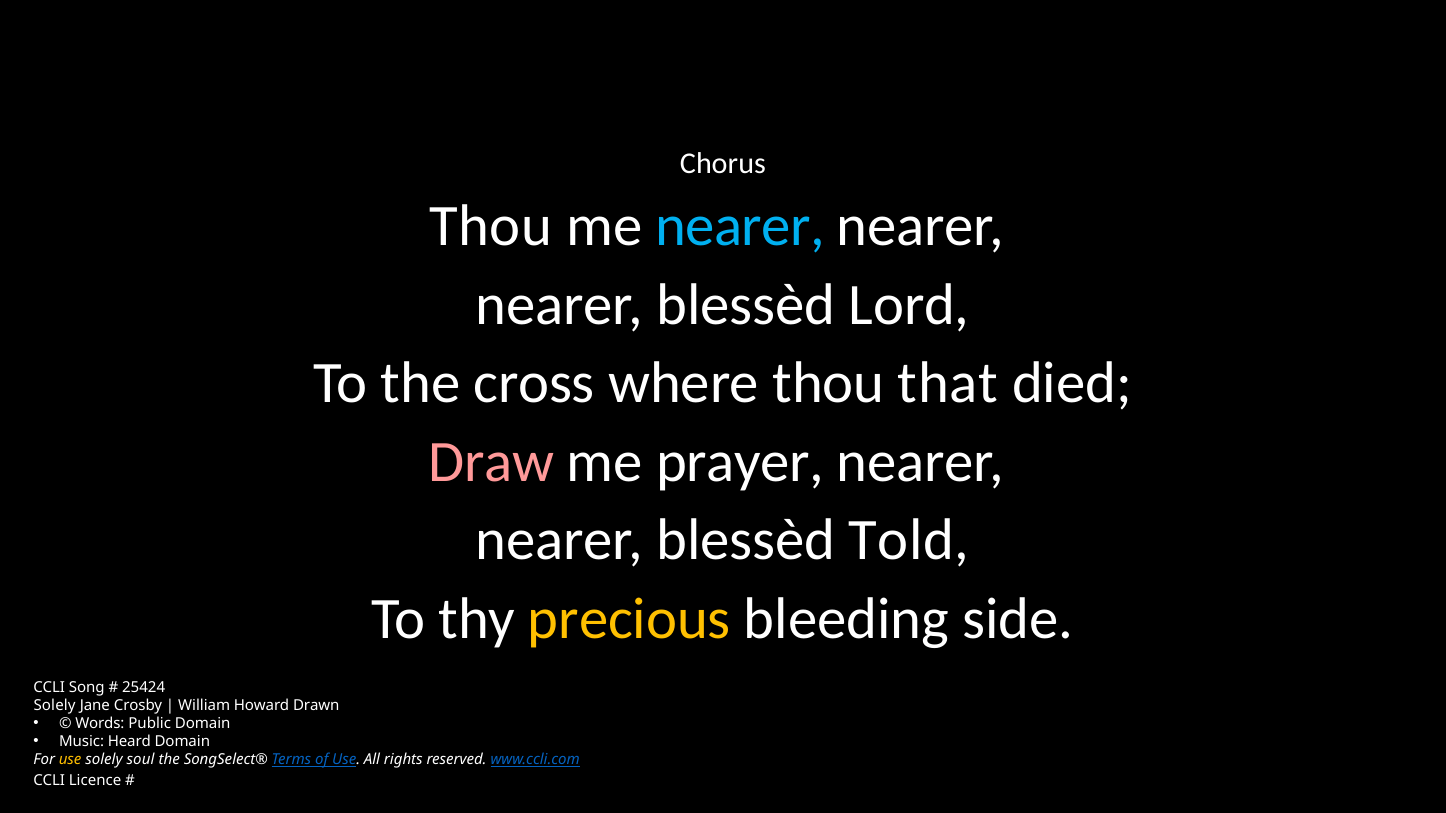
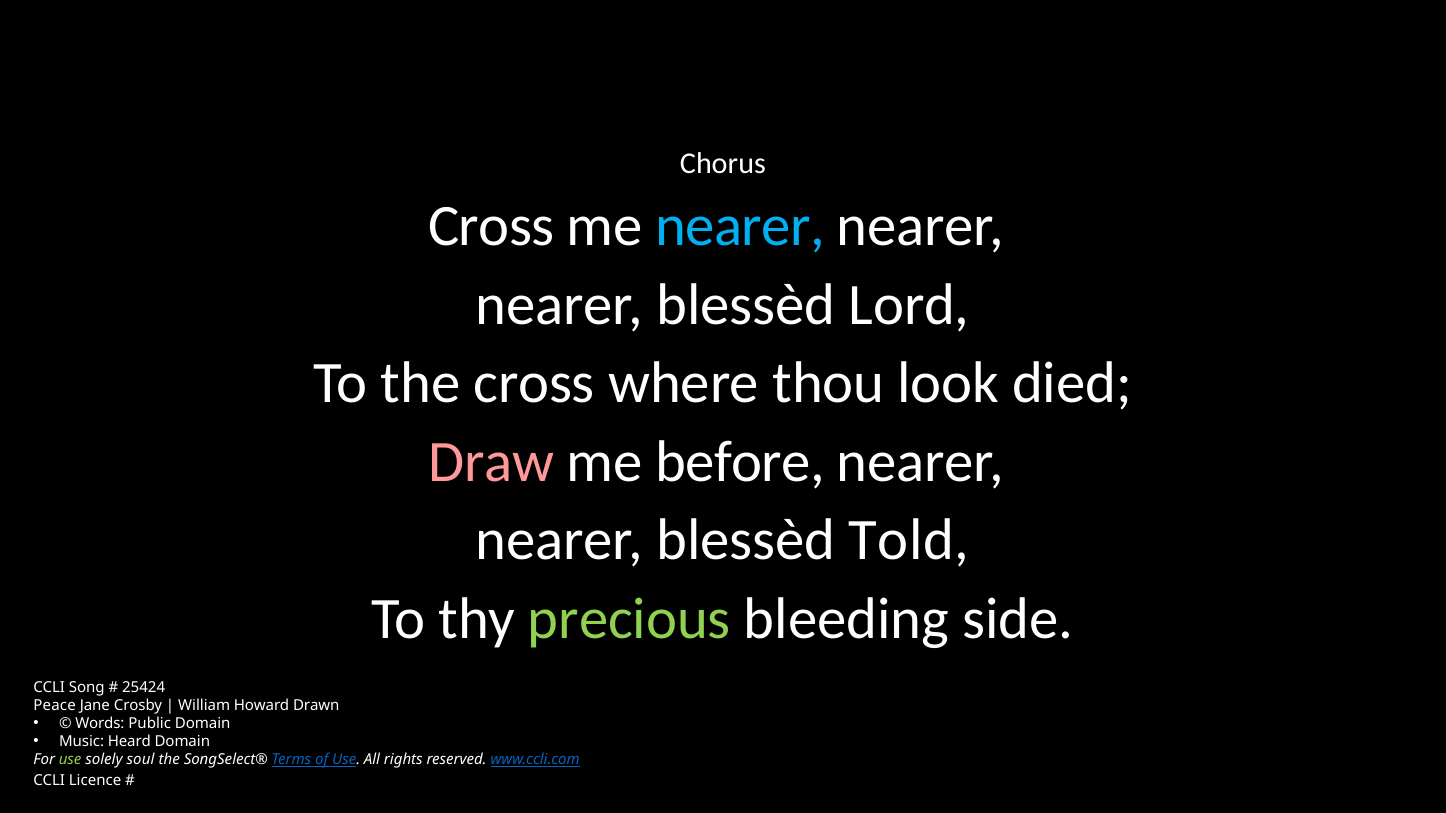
Thou at (491, 226): Thou -> Cross
that: that -> look
prayer: prayer -> before
precious colour: yellow -> light green
Solely at (55, 706): Solely -> Peace
use at (70, 760) colour: yellow -> light green
